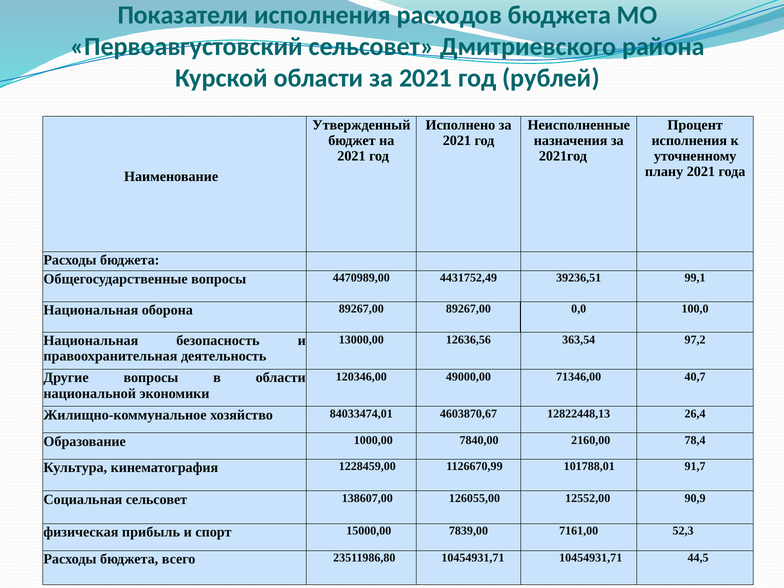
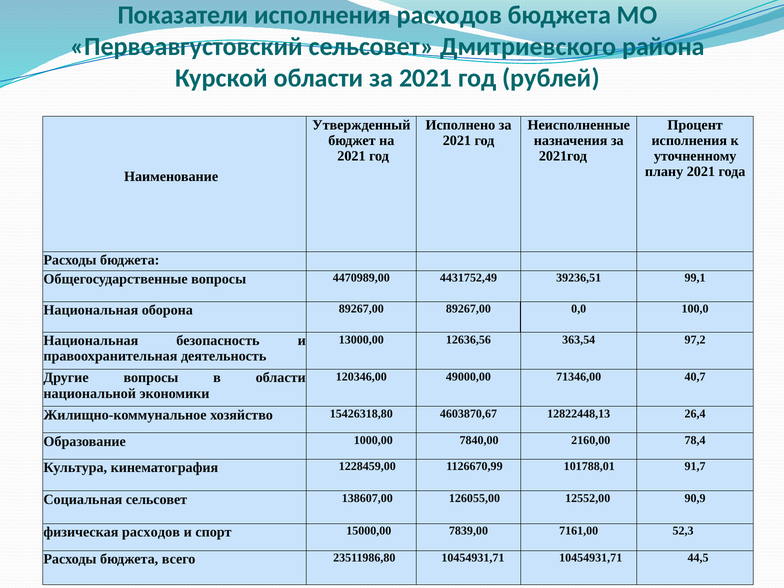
84033474,01: 84033474,01 -> 15426318,80
физическая прибыль: прибыль -> расходов
